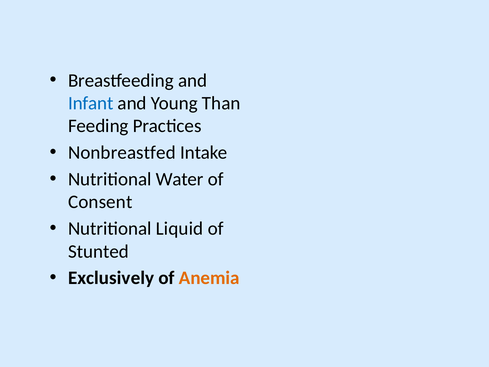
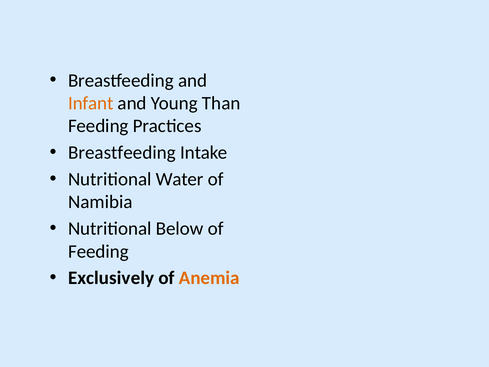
Infant colour: blue -> orange
Nonbreastfed at (122, 152): Nonbreastfed -> Breastfeeding
Consent: Consent -> Namibia
Liquid: Liquid -> Below
Stunted at (98, 251): Stunted -> Feeding
